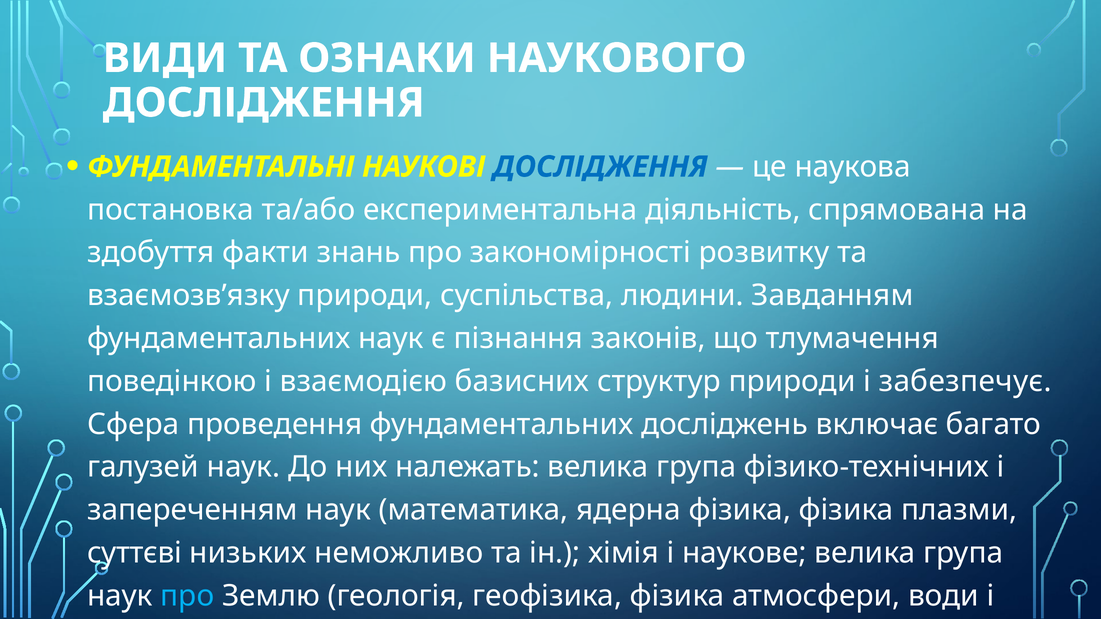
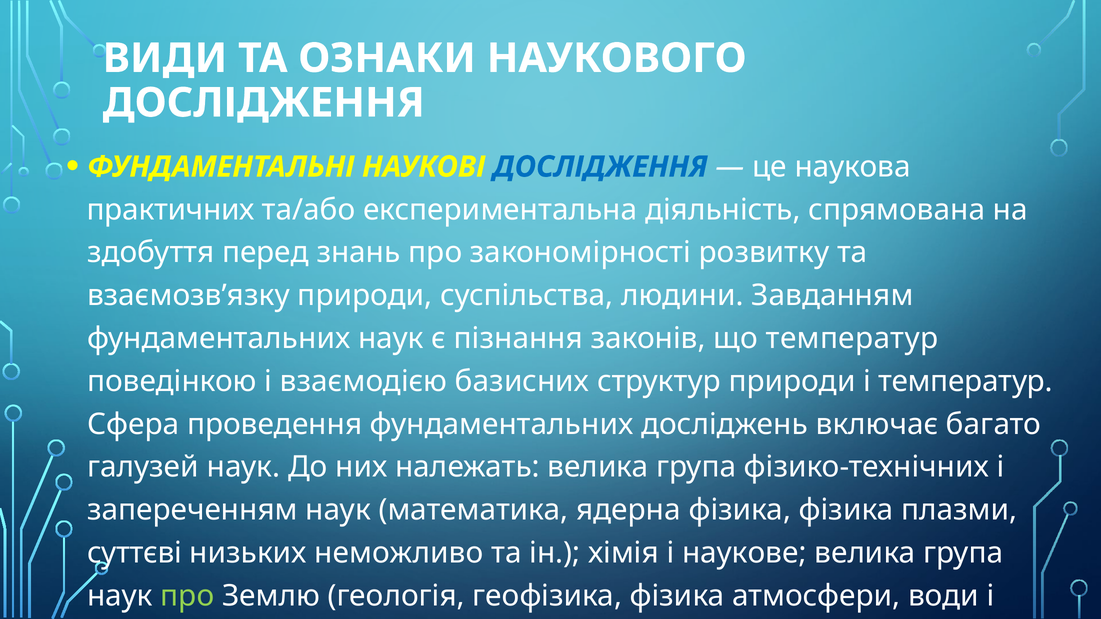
постановка: постановка -> практичних
факти: факти -> перед
що тлумачення: тлумачення -> температур
і забезпечує: забезпечує -> температур
про at (187, 596) colour: light blue -> light green
